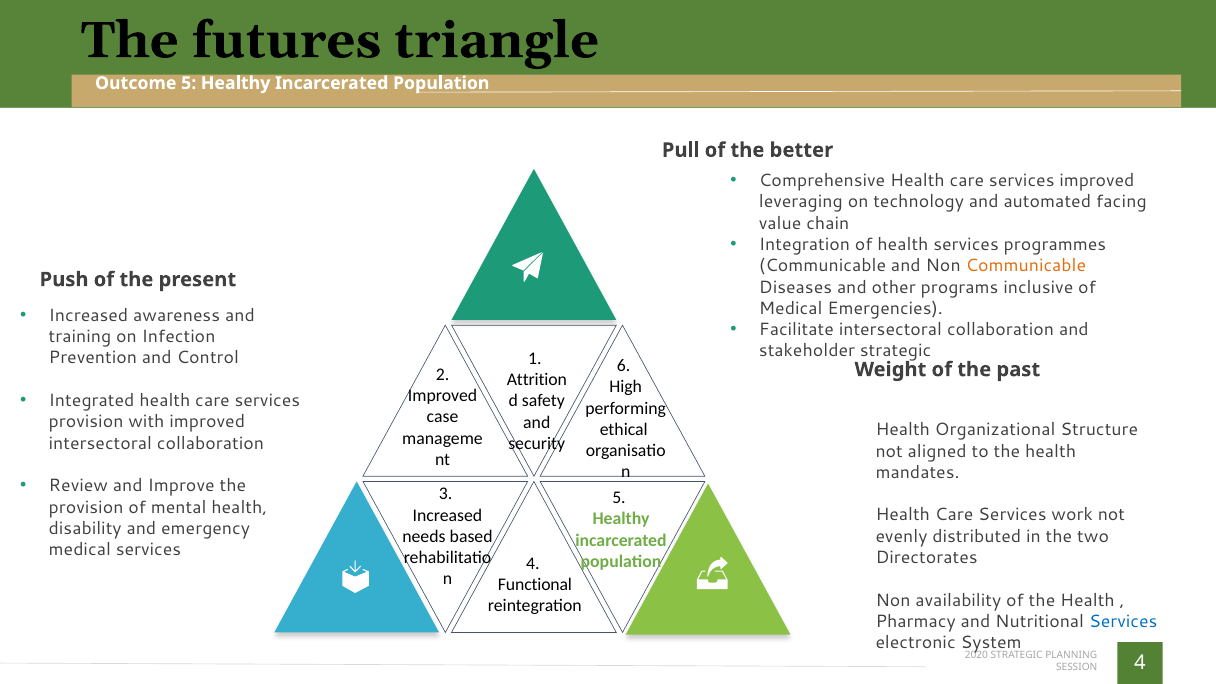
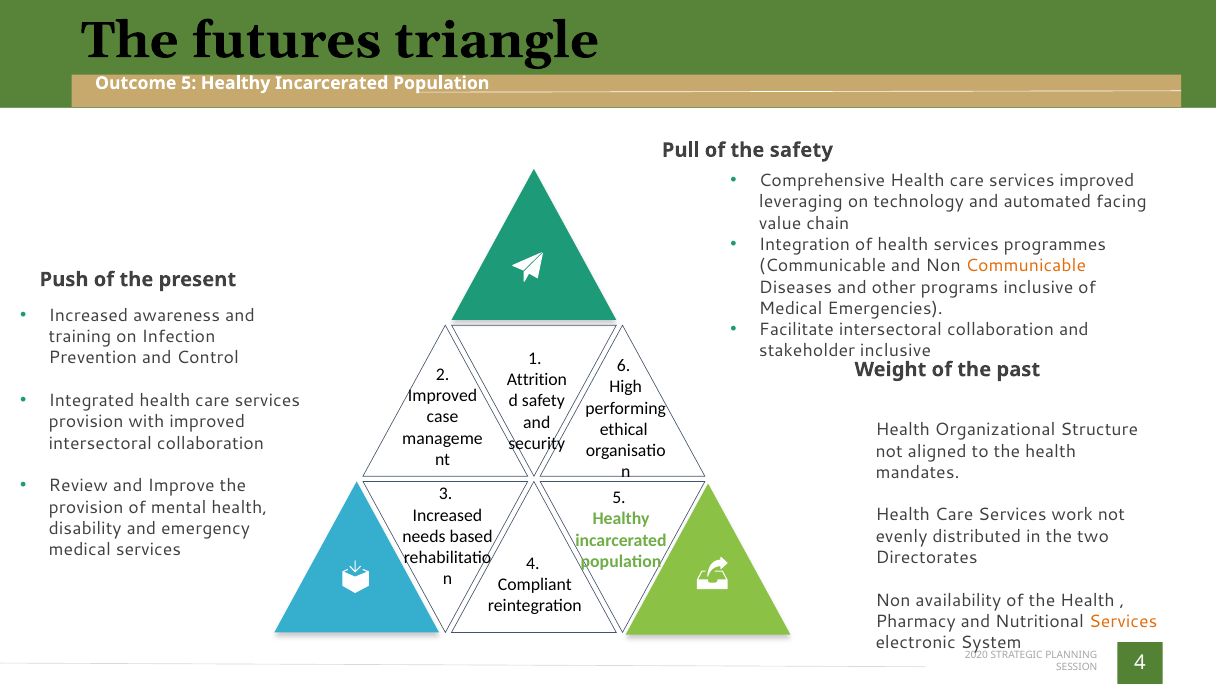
the better: better -> safety
stakeholder strategic: strategic -> inclusive
Functional: Functional -> Compliant
Services at (1123, 622) colour: blue -> orange
